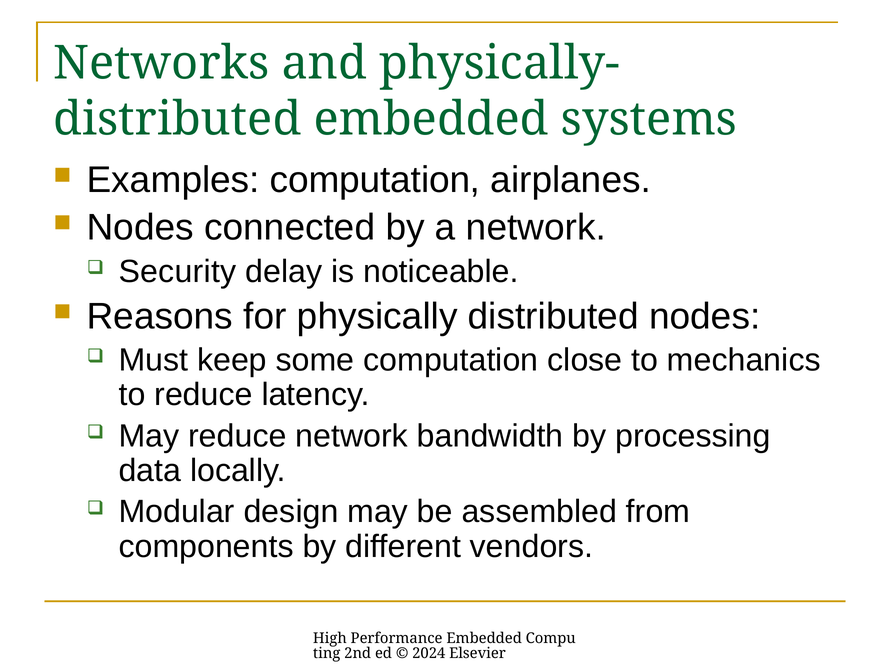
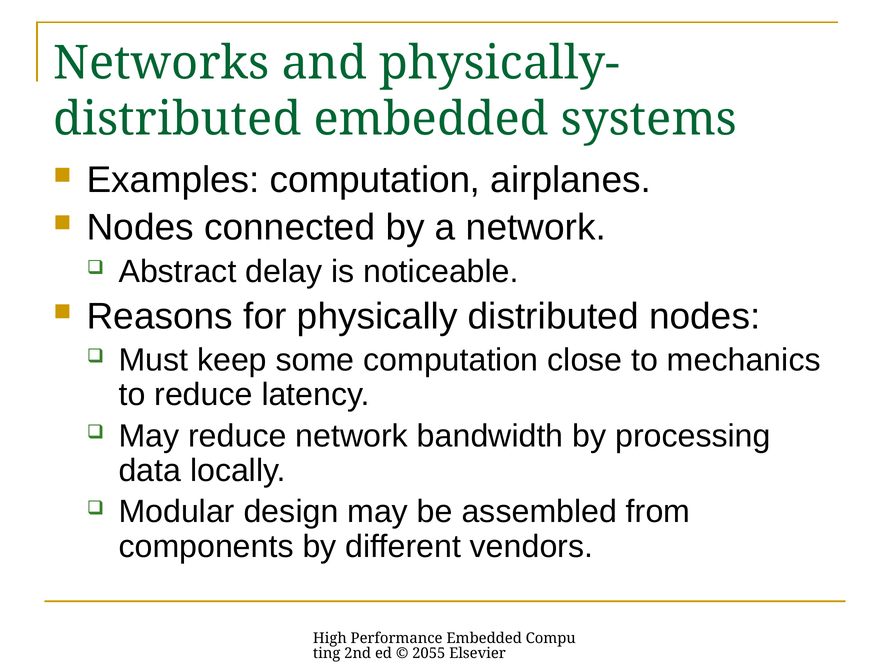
Security: Security -> Abstract
2024: 2024 -> 2055
